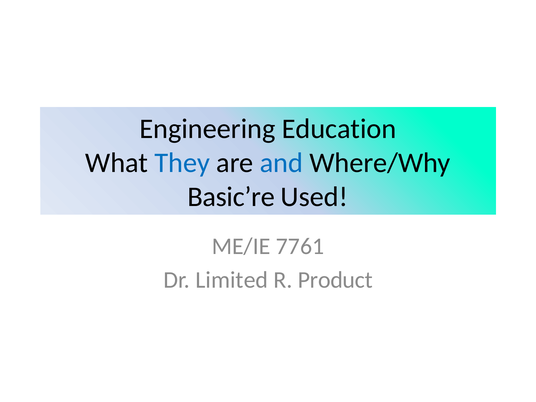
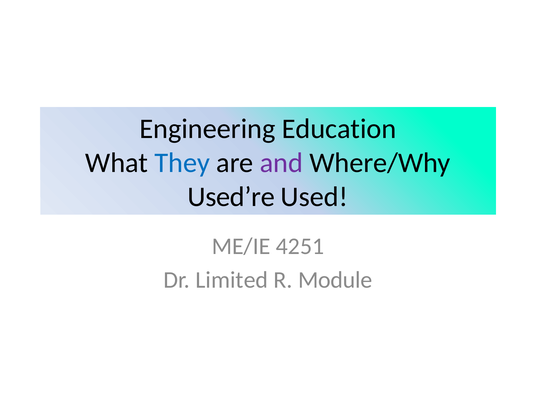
and colour: blue -> purple
Basic’re: Basic’re -> Used’re
7761: 7761 -> 4251
Product: Product -> Module
